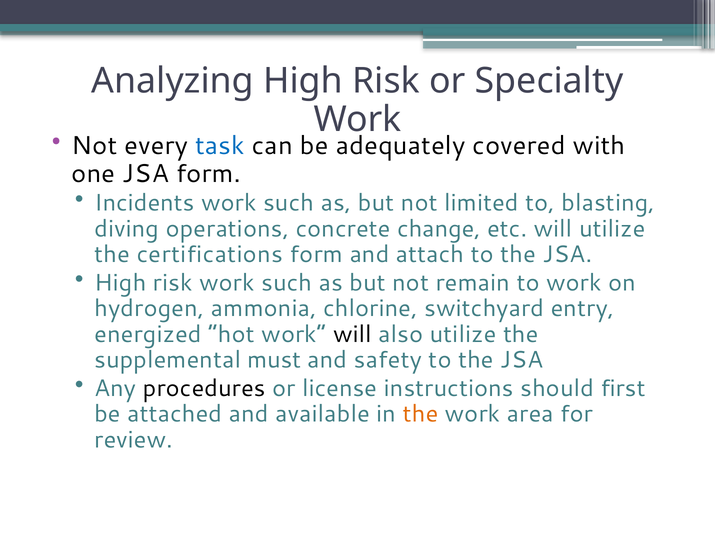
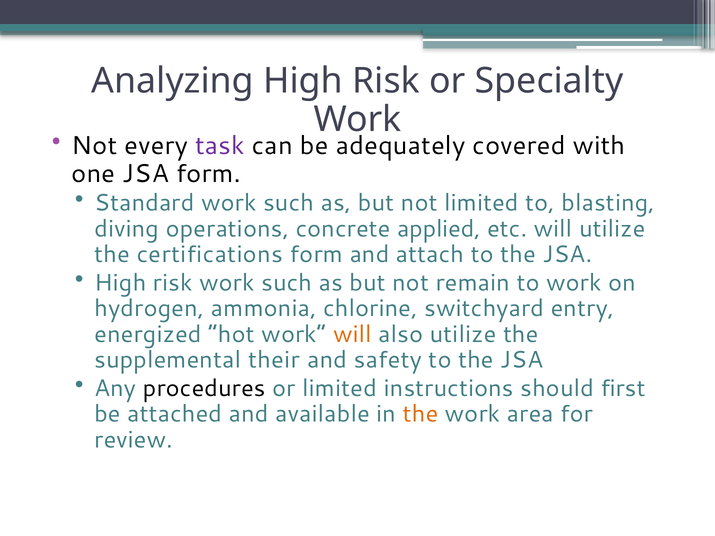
task colour: blue -> purple
Incidents: Incidents -> Standard
change: change -> applied
will at (352, 334) colour: black -> orange
must: must -> their
or license: license -> limited
